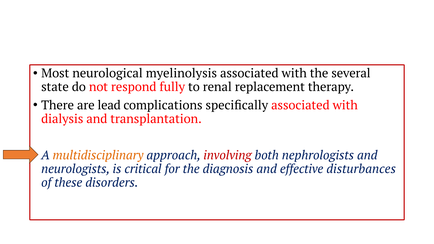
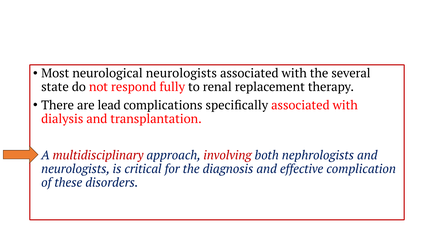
neurological myelinolysis: myelinolysis -> neurologists
multidisciplinary colour: orange -> red
disturbances: disturbances -> complication
